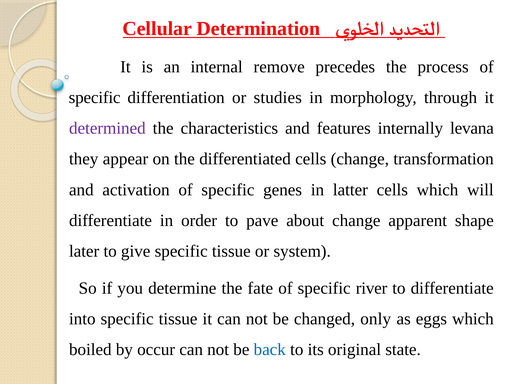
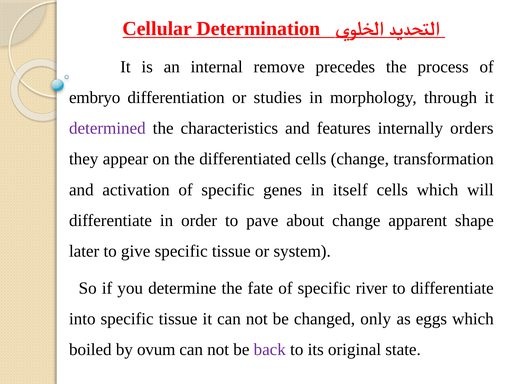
specific at (95, 98): specific -> embryo
levana: levana -> orders
latter: latter -> itself
occur: occur -> ovum
back colour: blue -> purple
